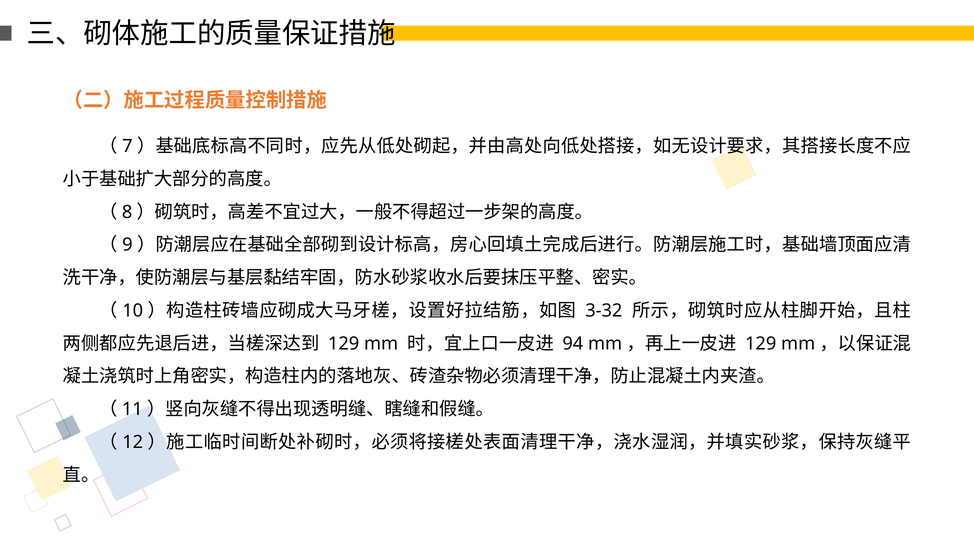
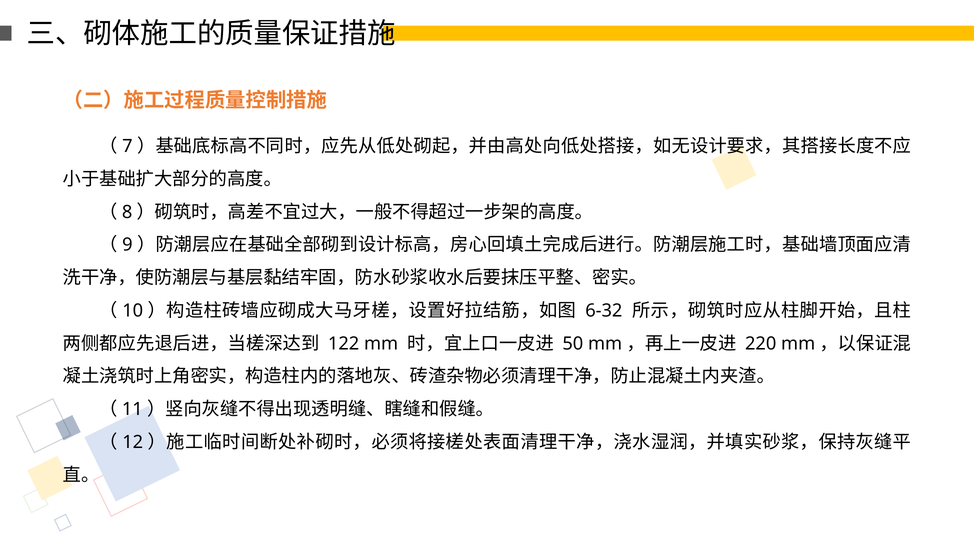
3-32: 3-32 -> 6-32
129 at (344, 343): 129 -> 122
94: 94 -> 50
129 at (761, 343): 129 -> 220
